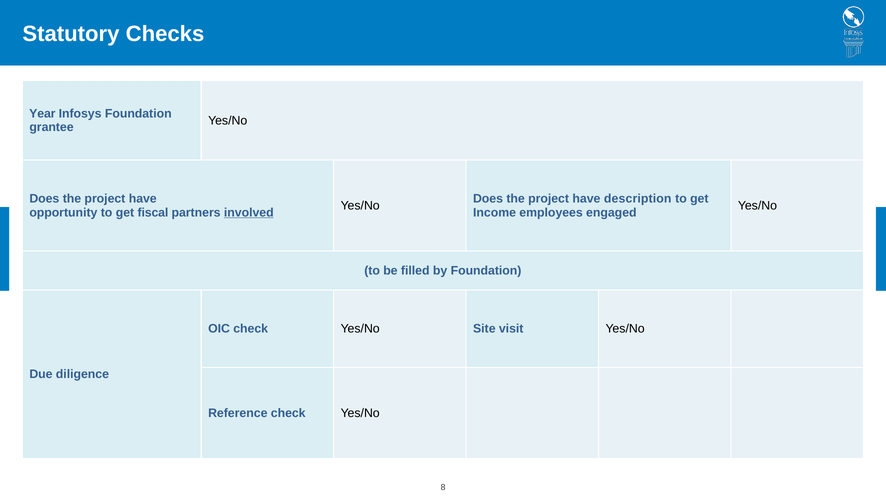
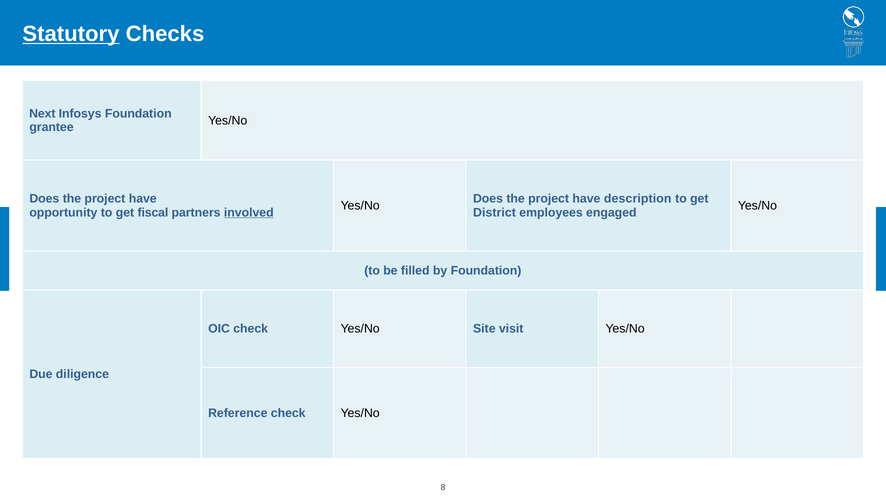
Statutory underline: none -> present
Year: Year -> Next
Income: Income -> District
